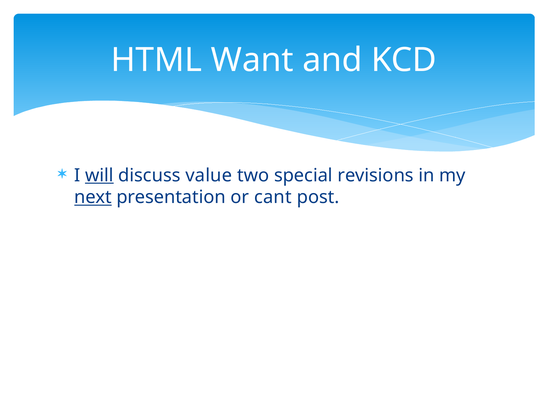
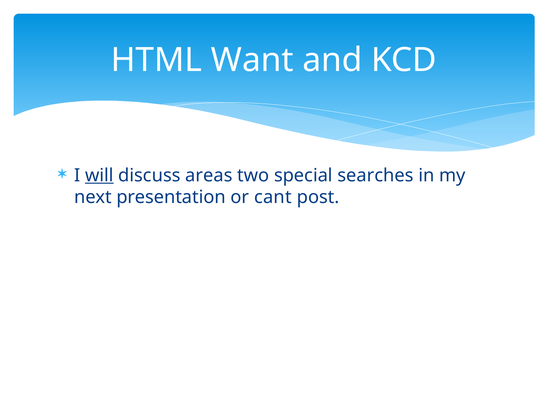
value: value -> areas
revisions: revisions -> searches
next underline: present -> none
